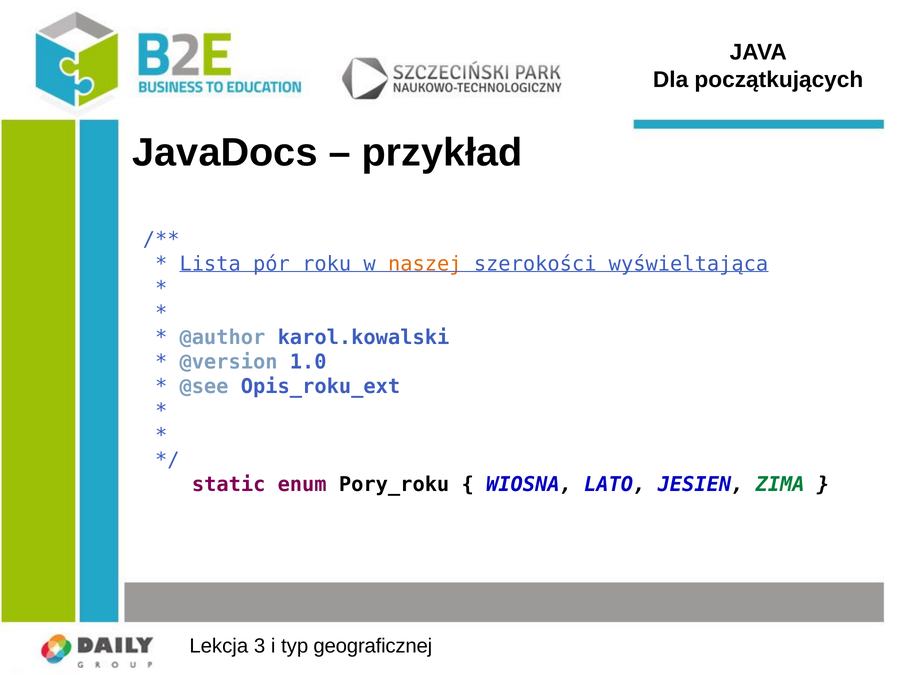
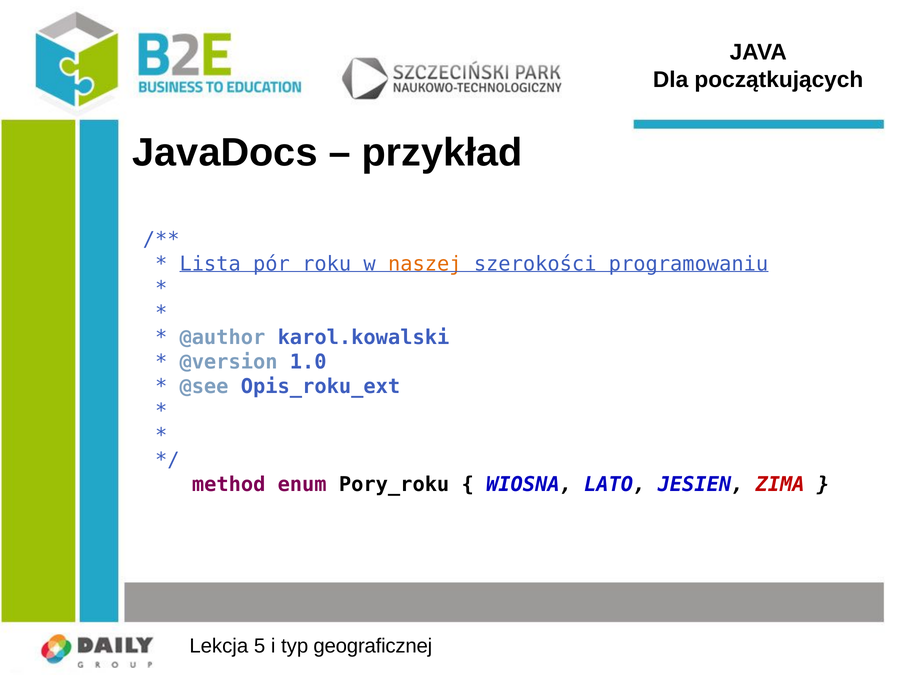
wyświeltająca: wyświeltająca -> programowaniu
static: static -> method
ZIMA colour: green -> red
3: 3 -> 5
